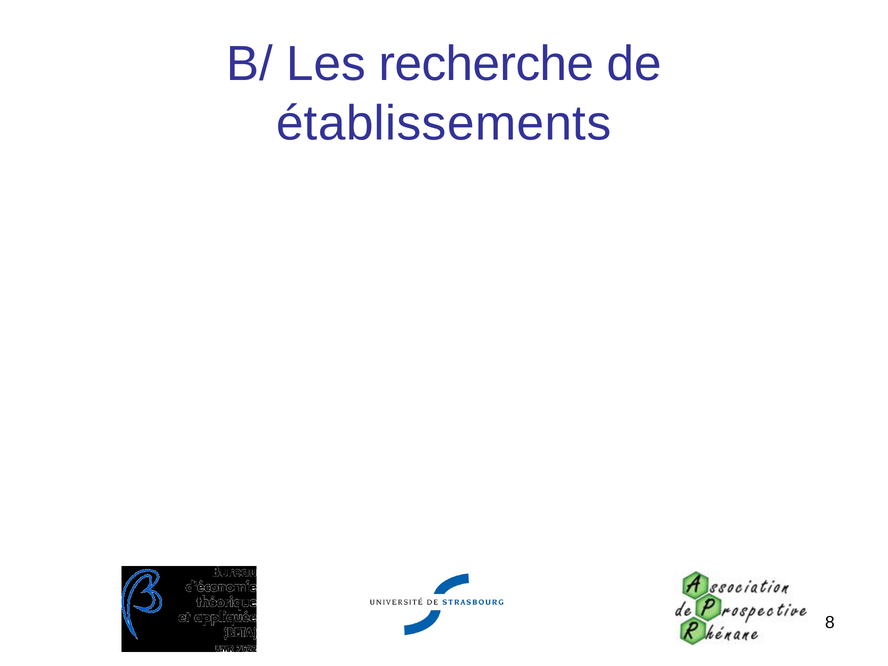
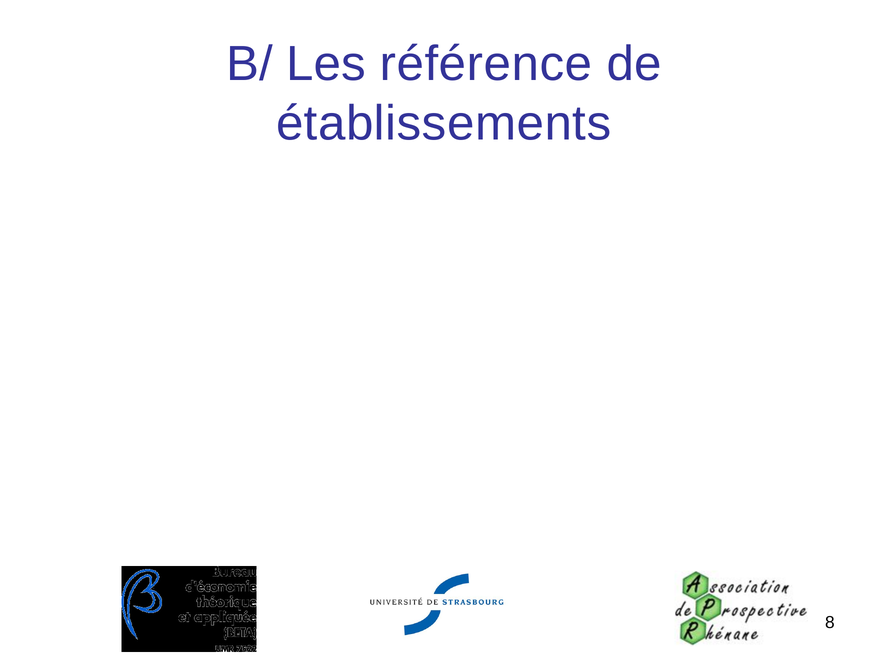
recherche: recherche -> référence
